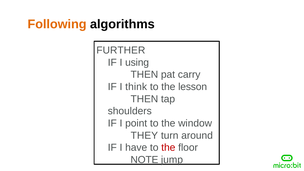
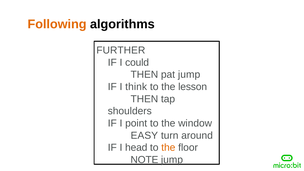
using: using -> could
pat carry: carry -> jump
THEY: THEY -> EASY
have: have -> head
the at (168, 148) colour: red -> orange
